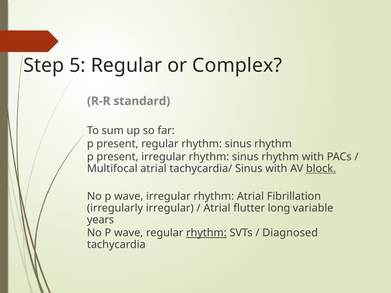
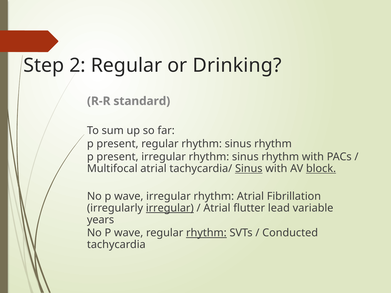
5: 5 -> 2
Complex: Complex -> Drinking
Sinus at (249, 169) underline: none -> present
irregular at (170, 208) underline: none -> present
long: long -> lead
Diagnosed: Diagnosed -> Conducted
